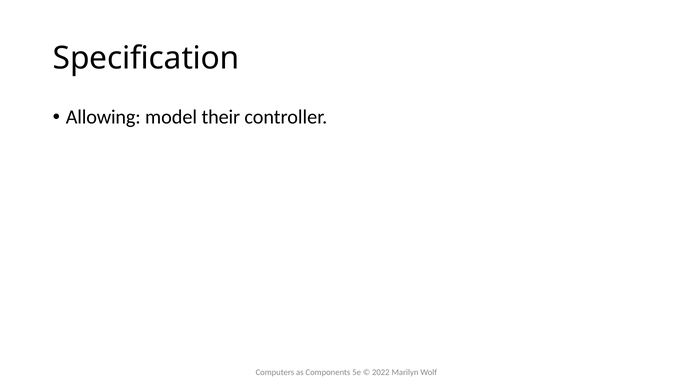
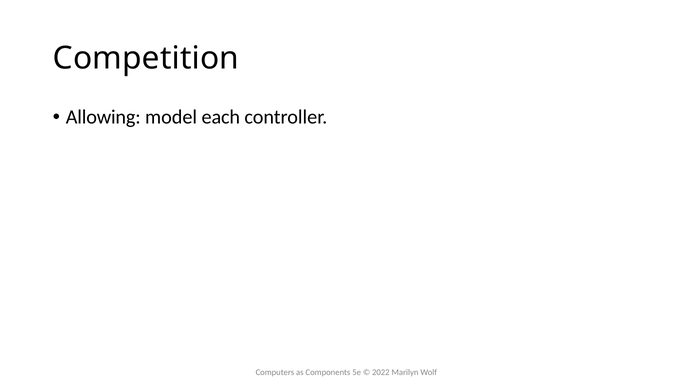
Specification: Specification -> Competition
their: their -> each
